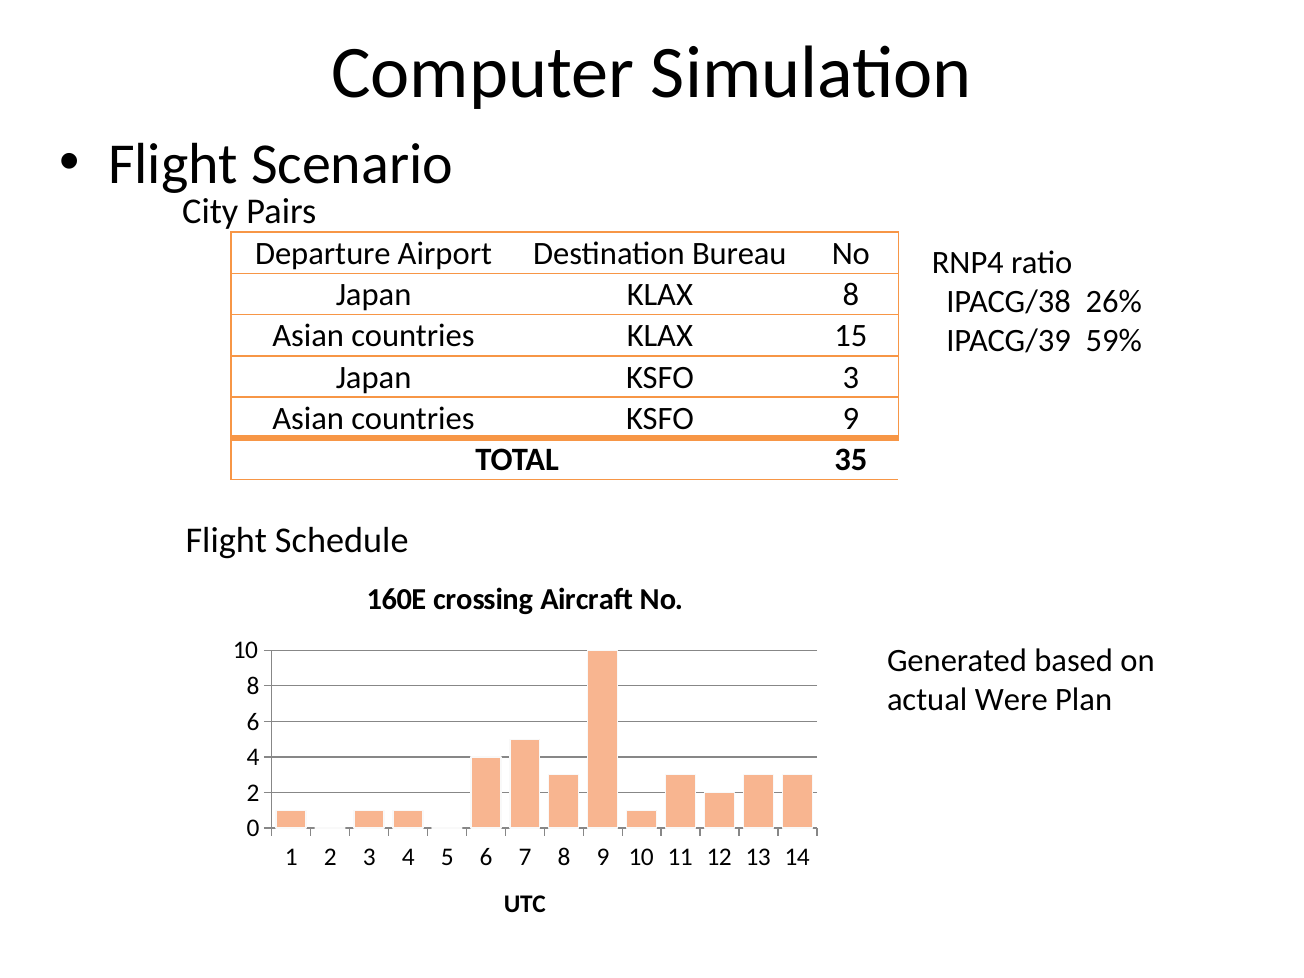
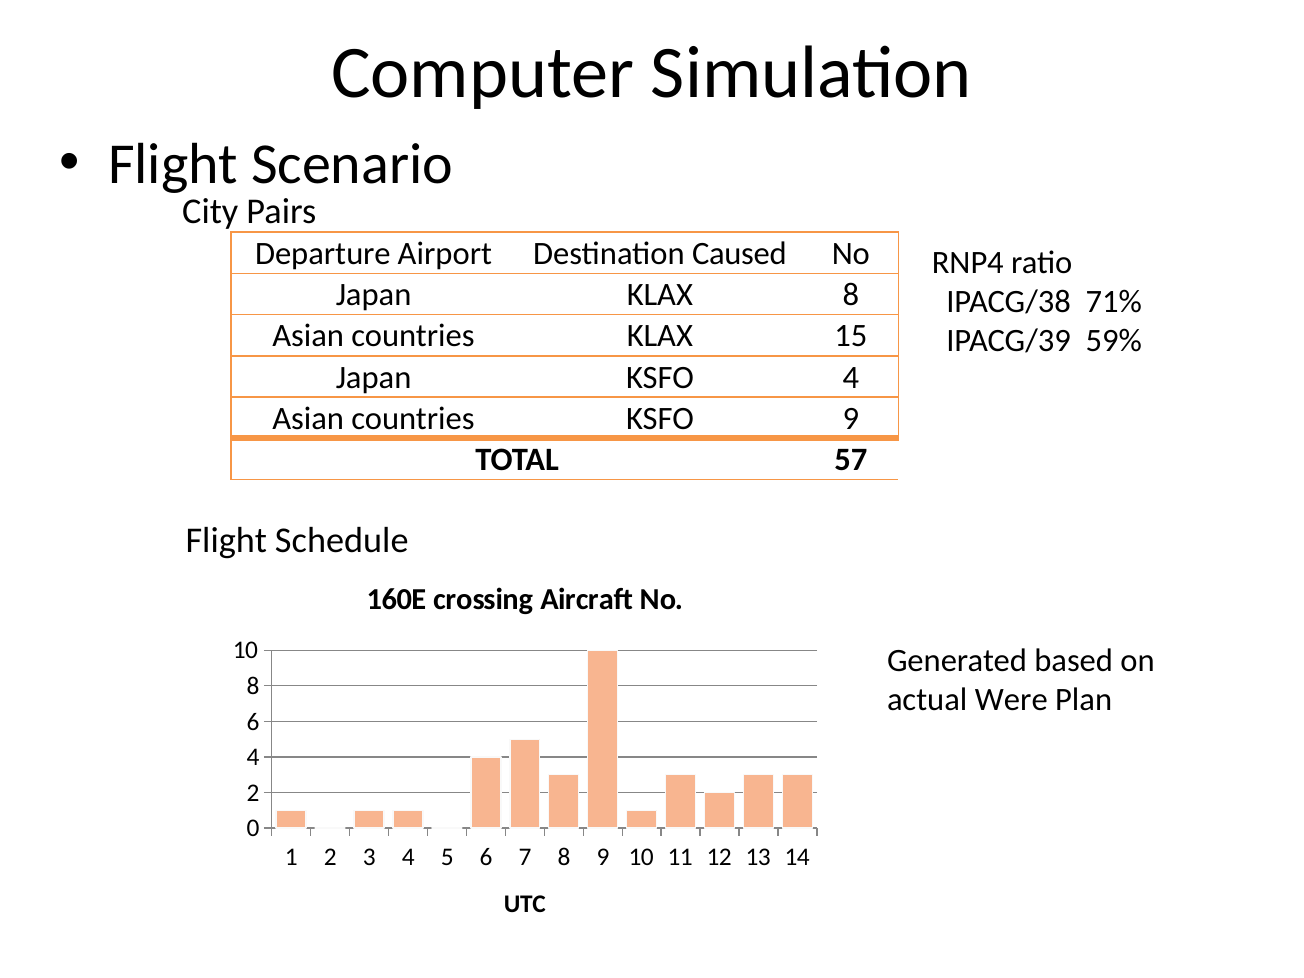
Bureau: Bureau -> Caused
26%: 26% -> 71%
KSFO 3: 3 -> 4
35: 35 -> 57
